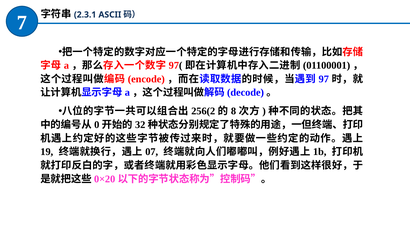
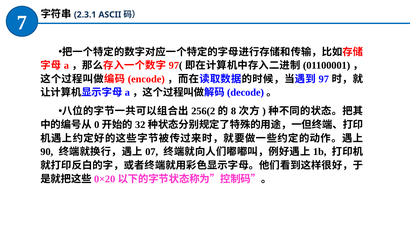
19: 19 -> 90
